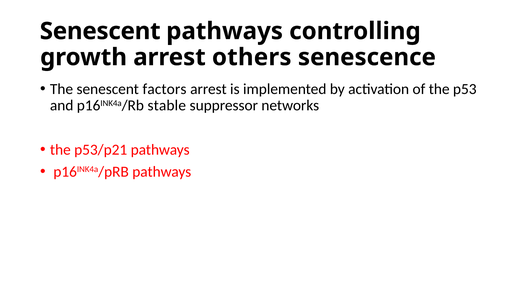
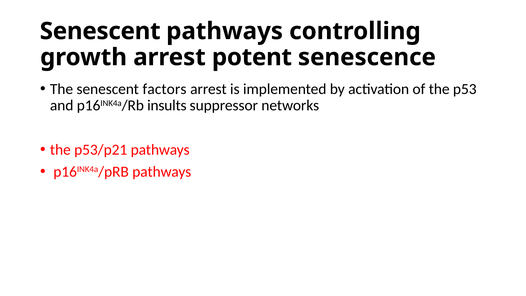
others: others -> potent
stable: stable -> insults
